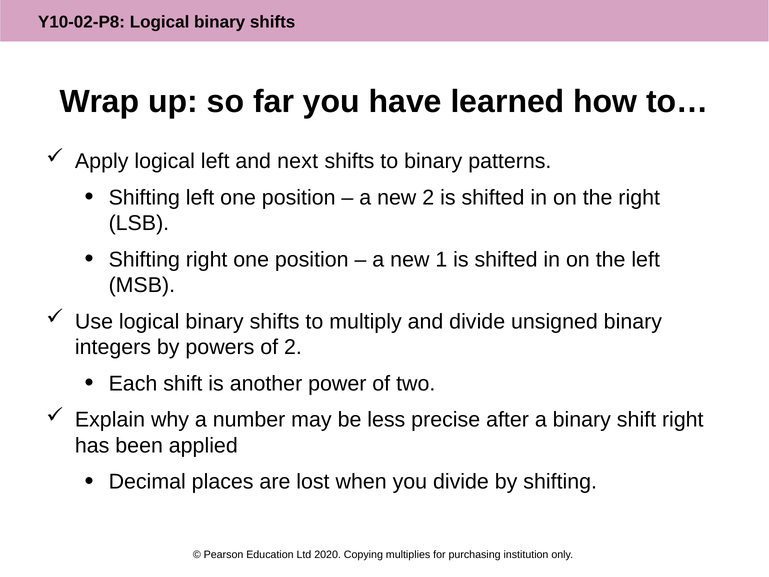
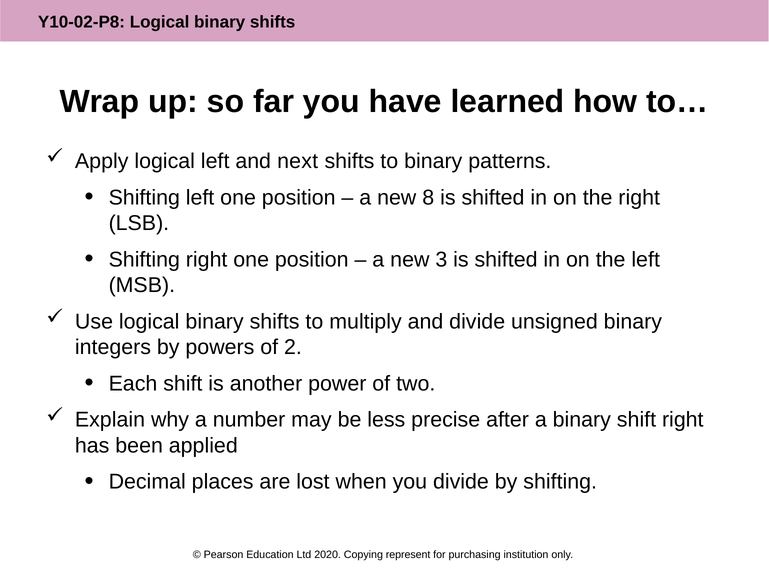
new 2: 2 -> 8
1: 1 -> 3
multiplies: multiplies -> represent
